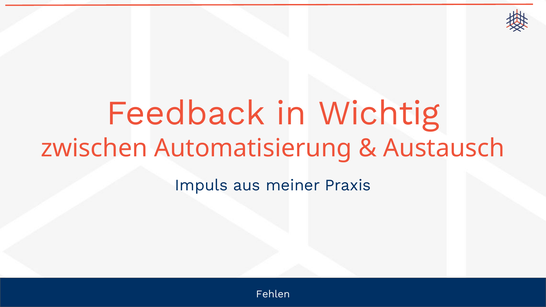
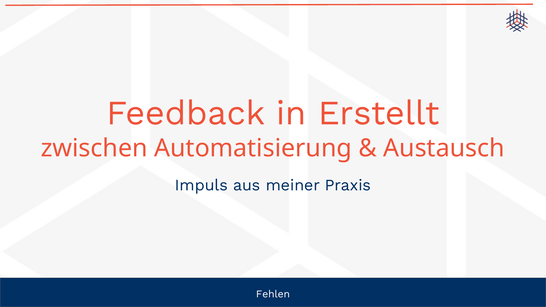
Wichtig: Wichtig -> Erstellt
